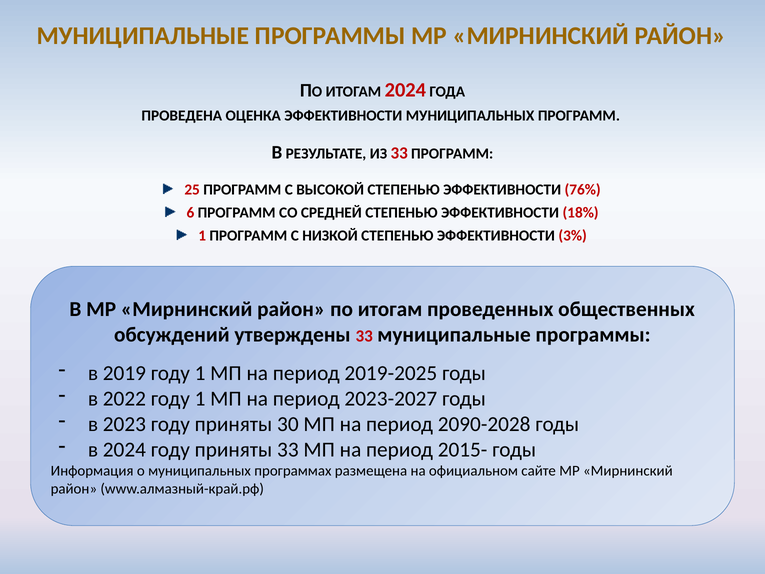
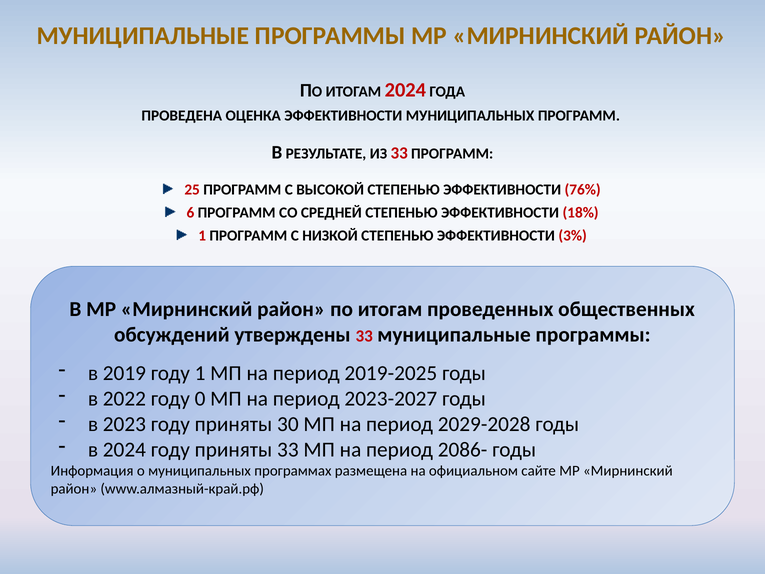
2022 году 1: 1 -> 0
2090-2028: 2090-2028 -> 2029-2028
2015-: 2015- -> 2086-
